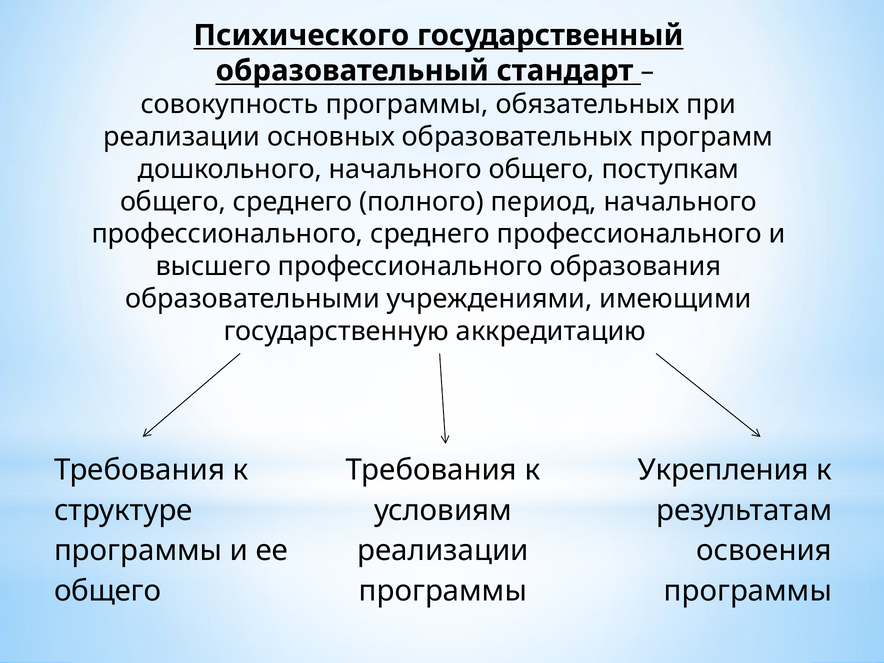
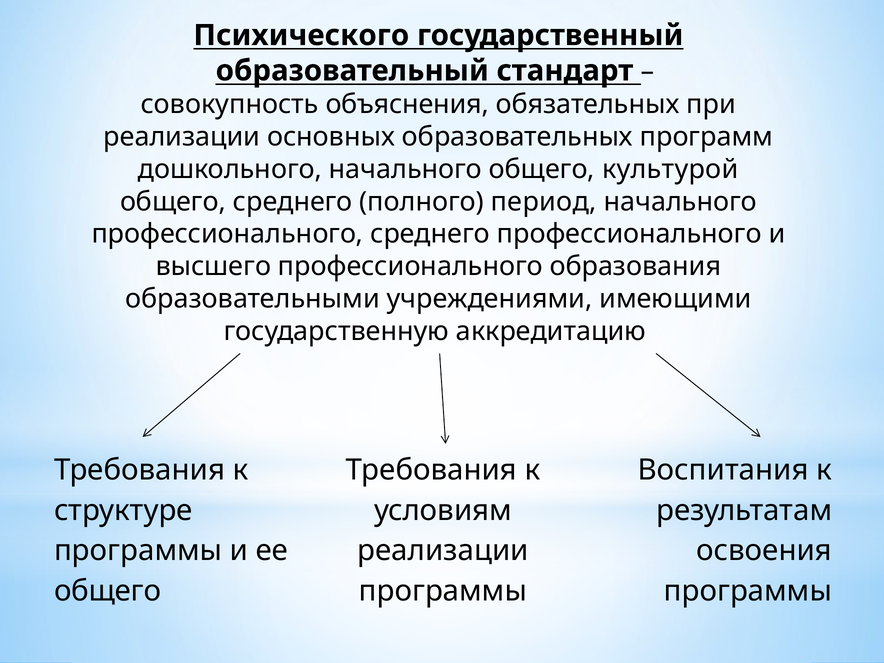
совокупность программы: программы -> объяснения
поступкам: поступкам -> культурой
Укрепления: Укрепления -> Воспитания
